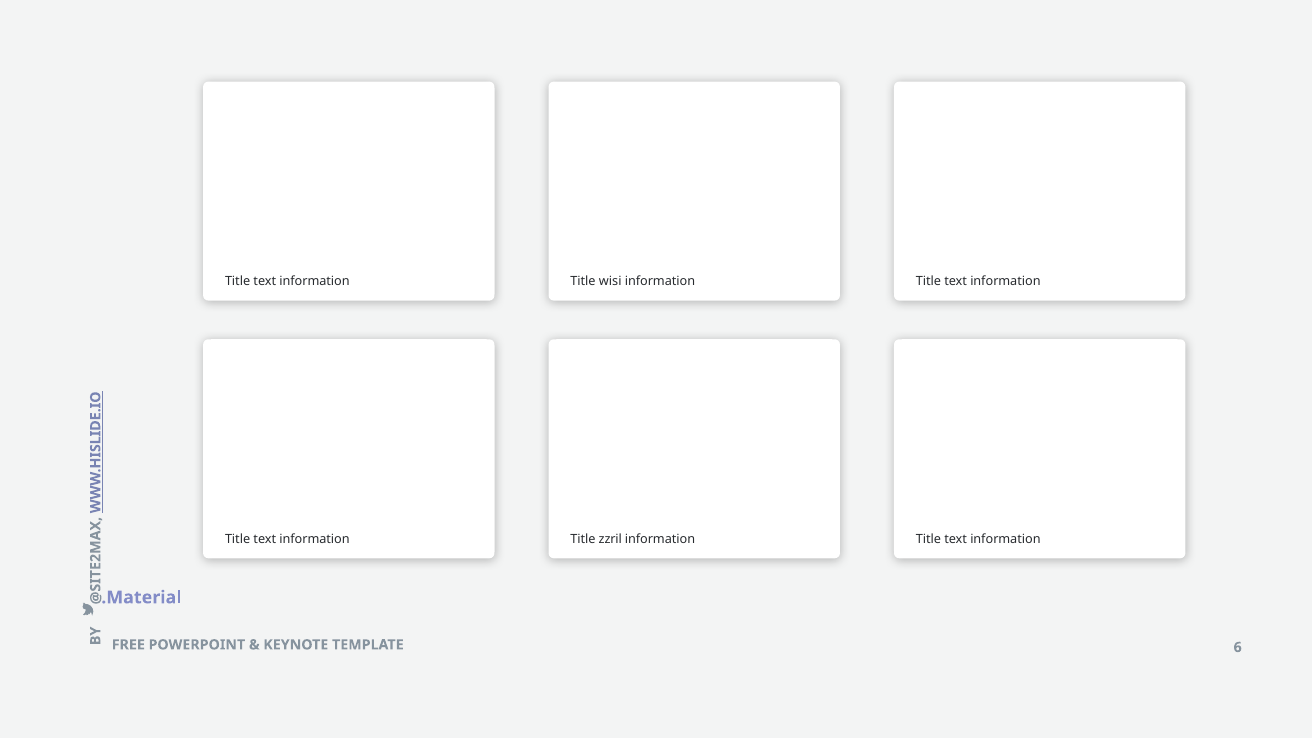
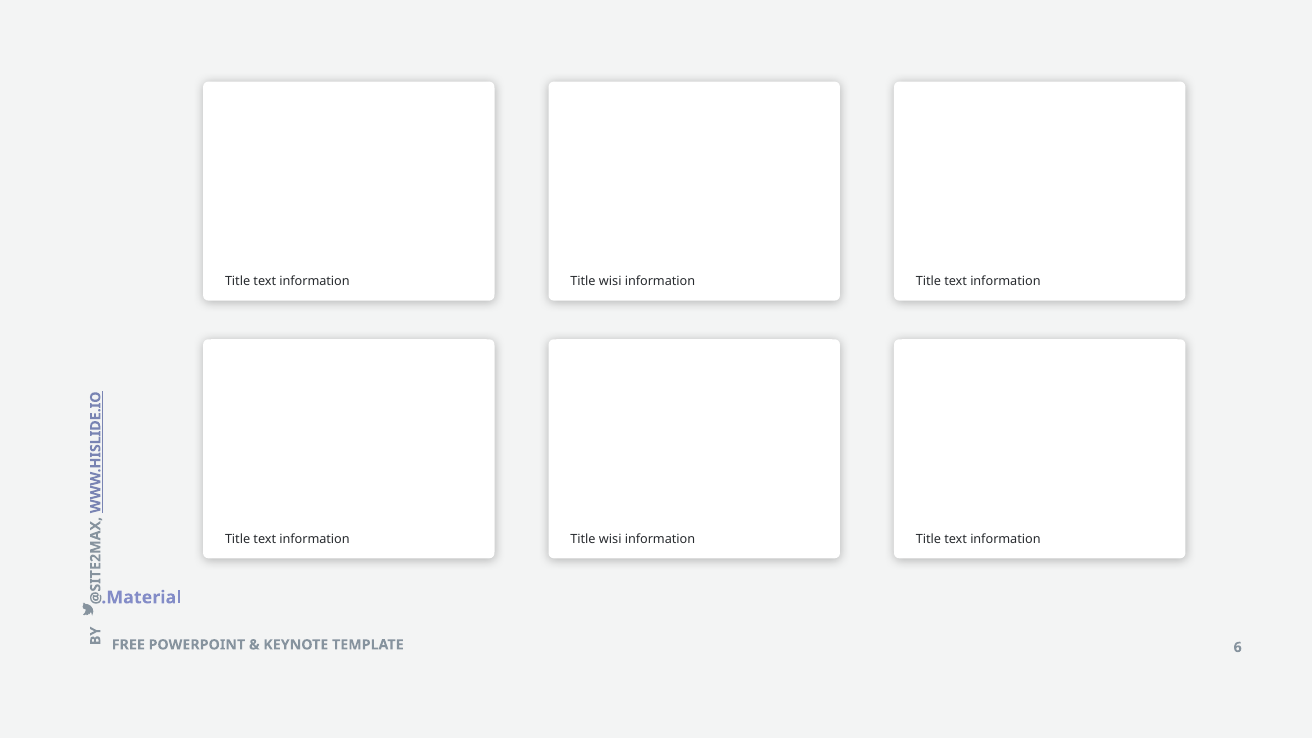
zzril at (610, 539): zzril -> wisi
